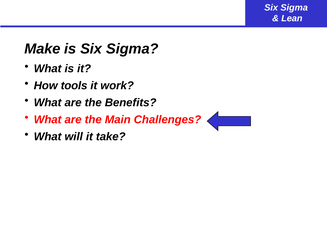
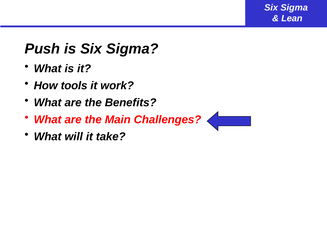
Make: Make -> Push
